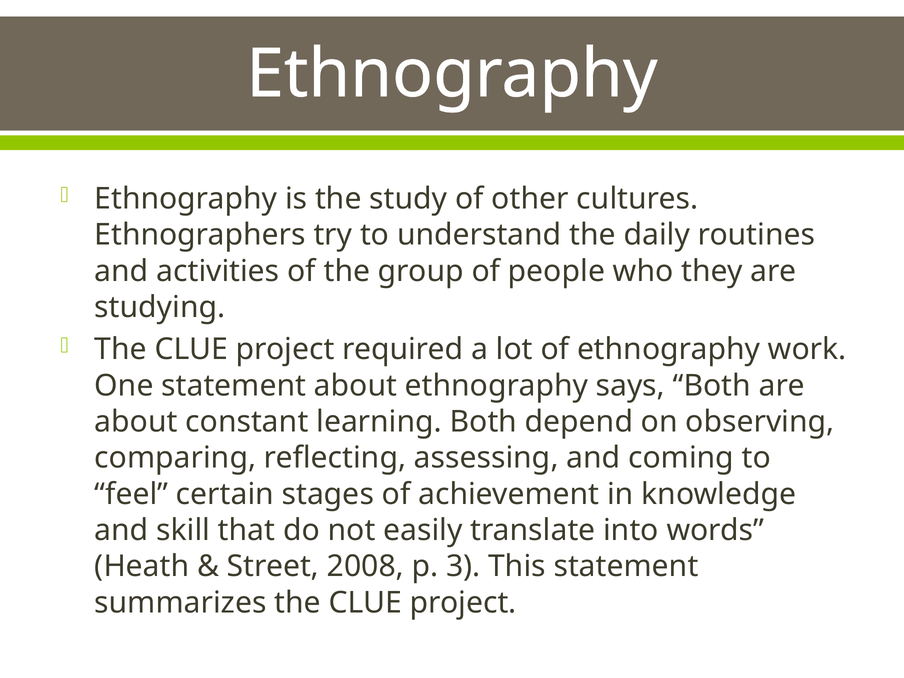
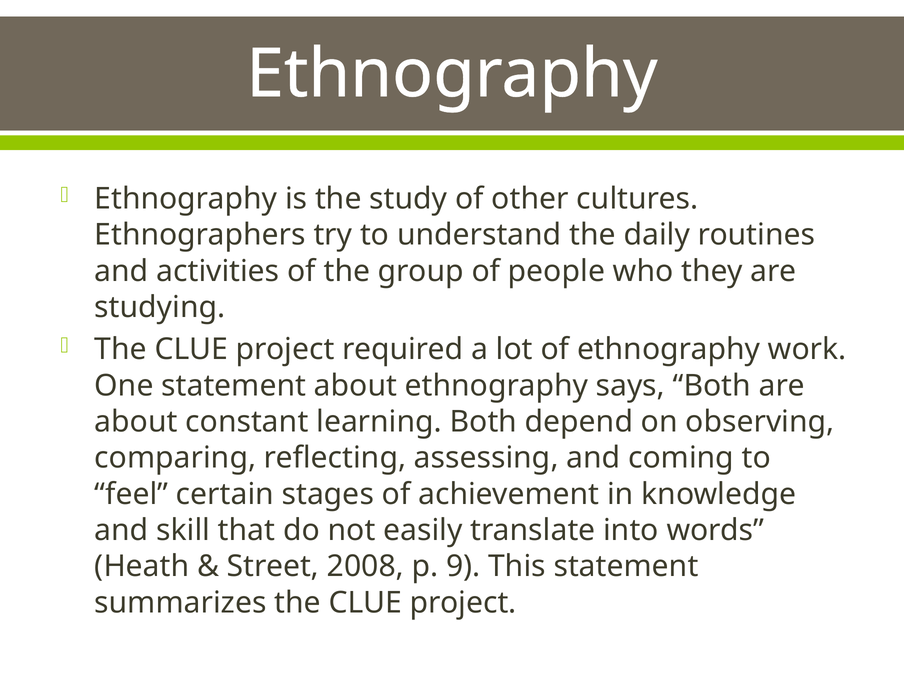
3: 3 -> 9
